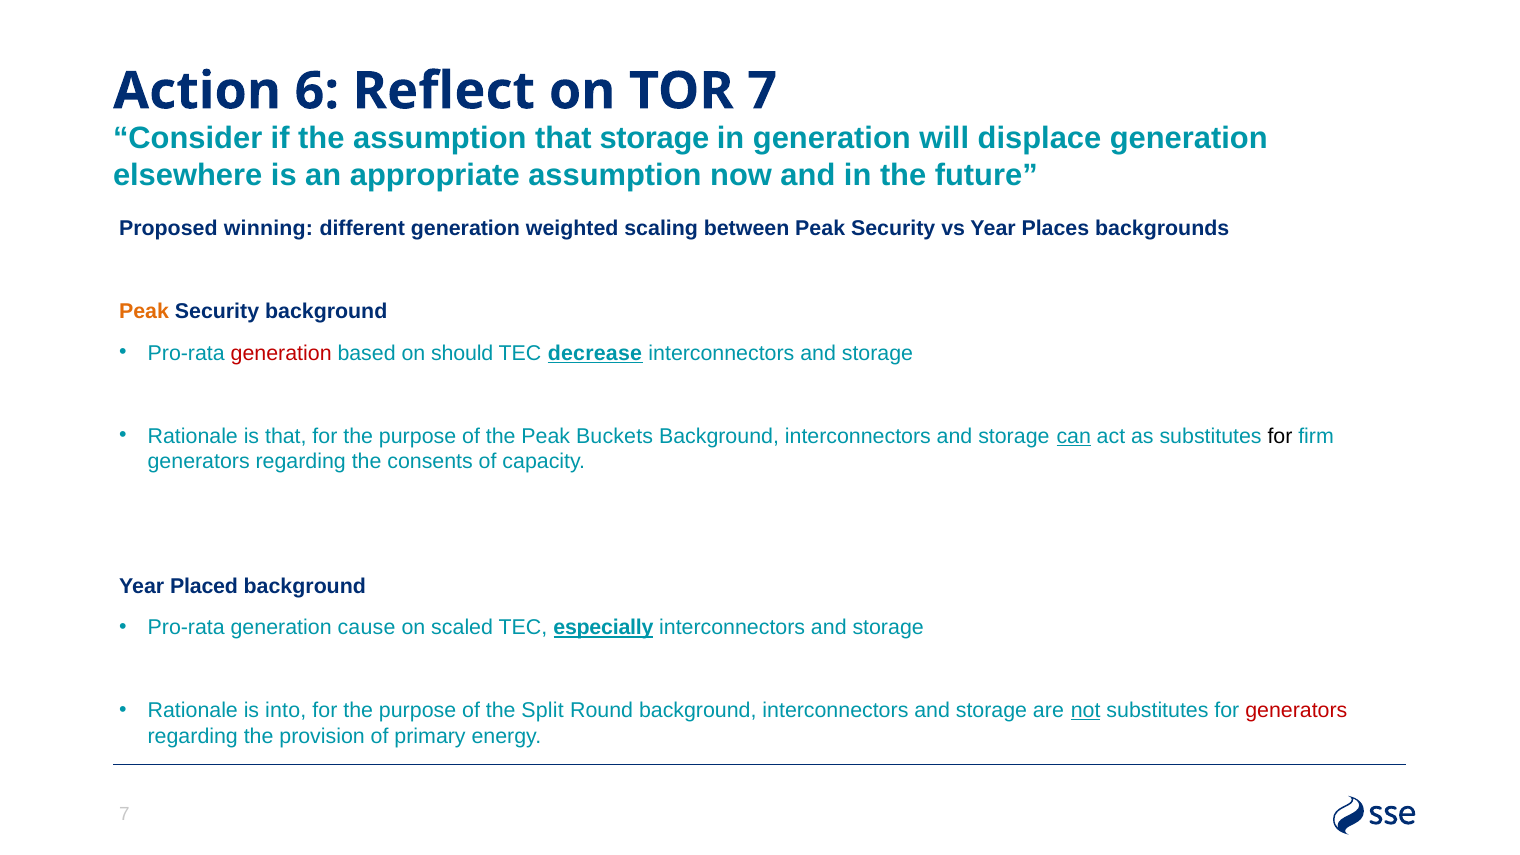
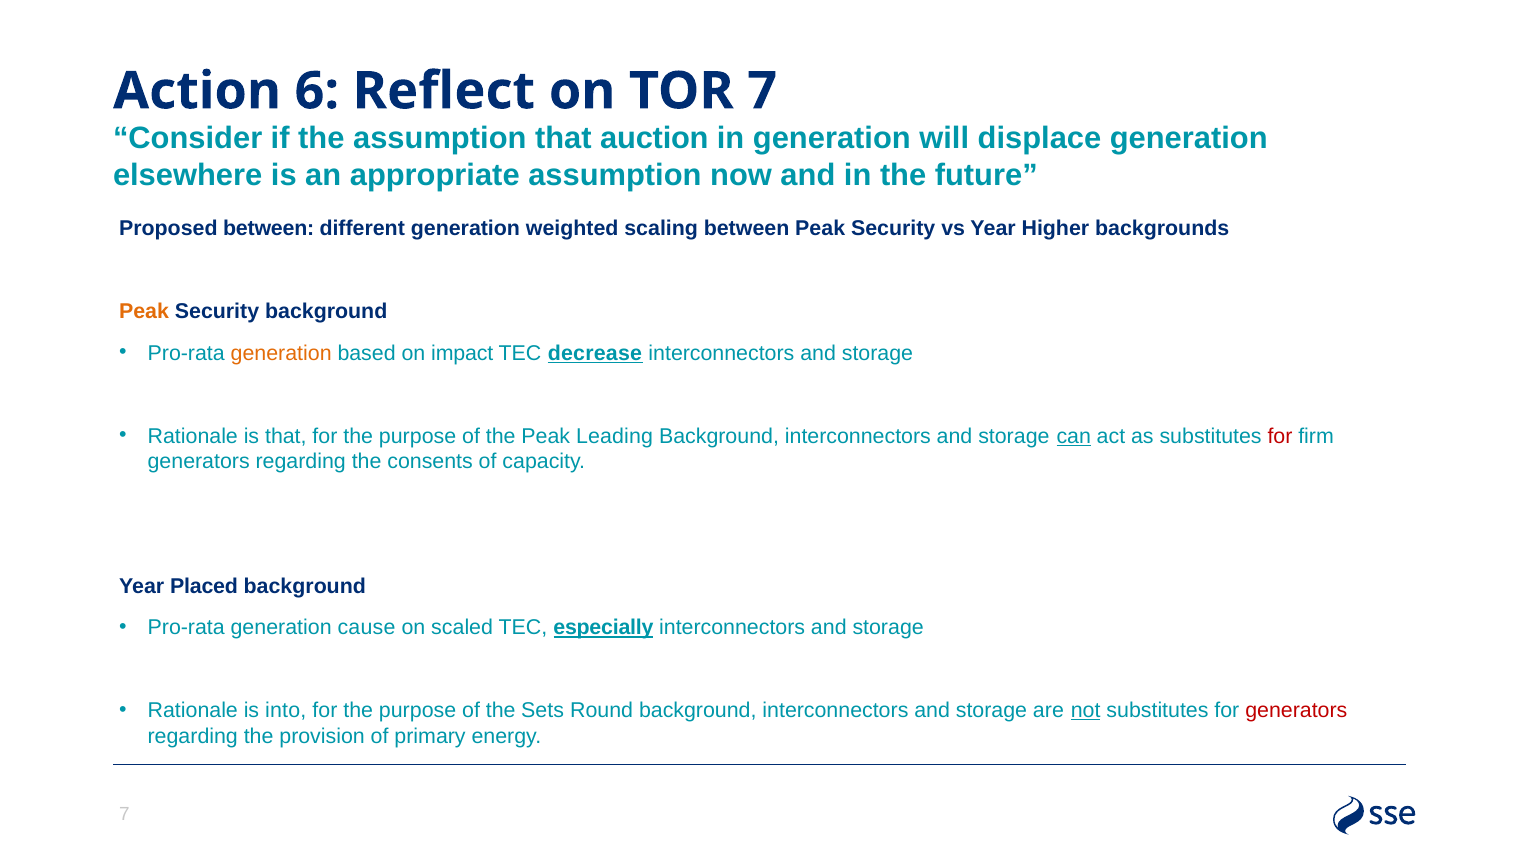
that storage: storage -> auction
Proposed winning: winning -> between
Places: Places -> Higher
generation at (281, 353) colour: red -> orange
should: should -> impact
Buckets: Buckets -> Leading
for at (1280, 436) colour: black -> red
Split: Split -> Sets
